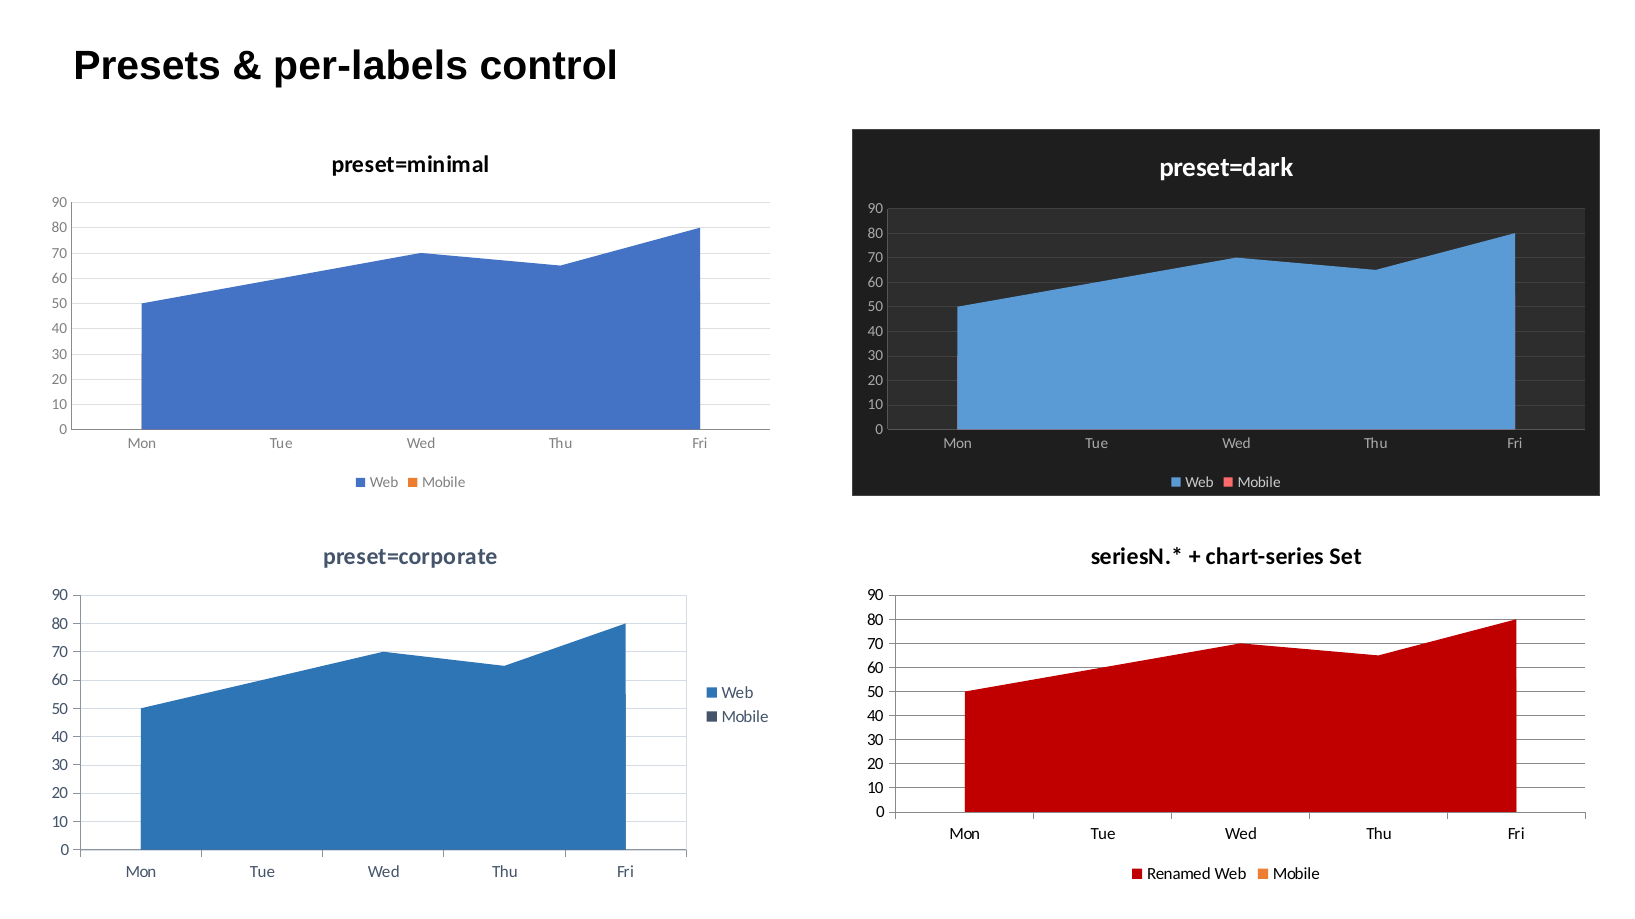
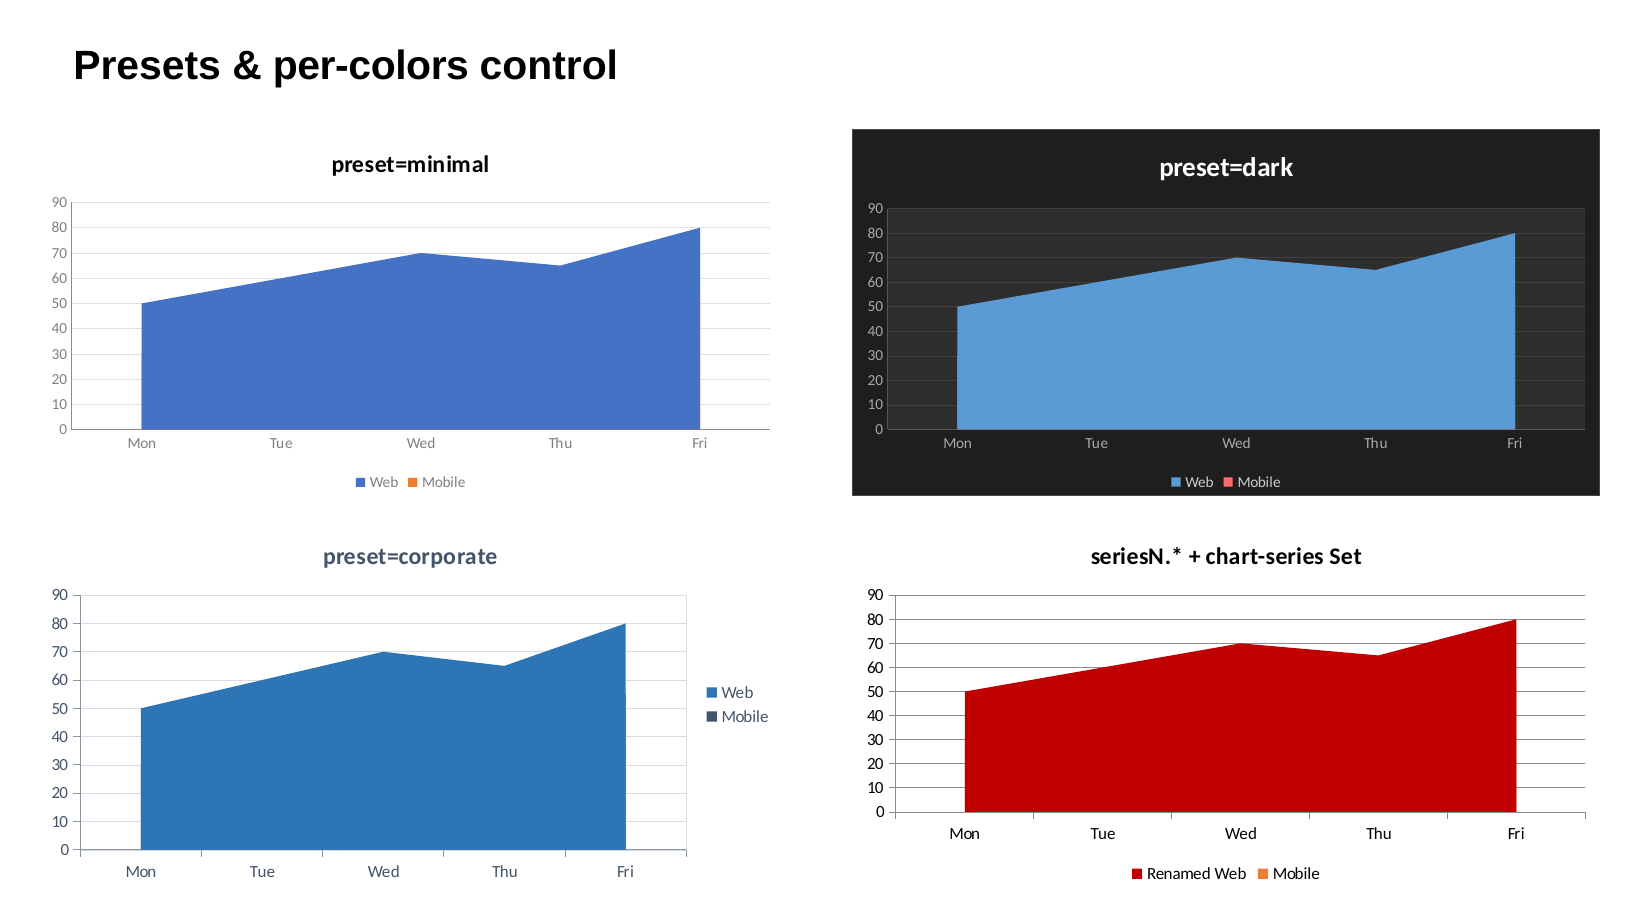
per-labels: per-labels -> per-colors
